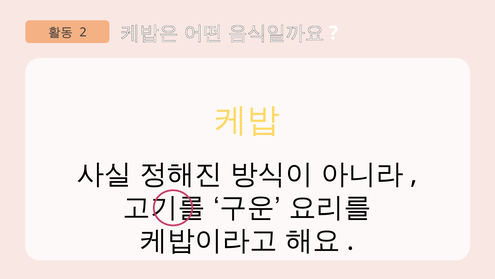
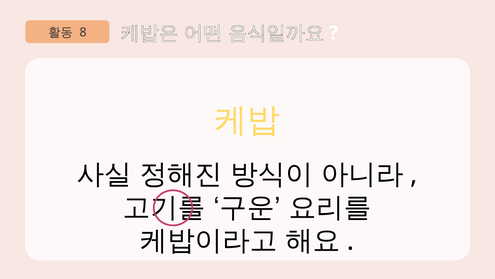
2: 2 -> 8
